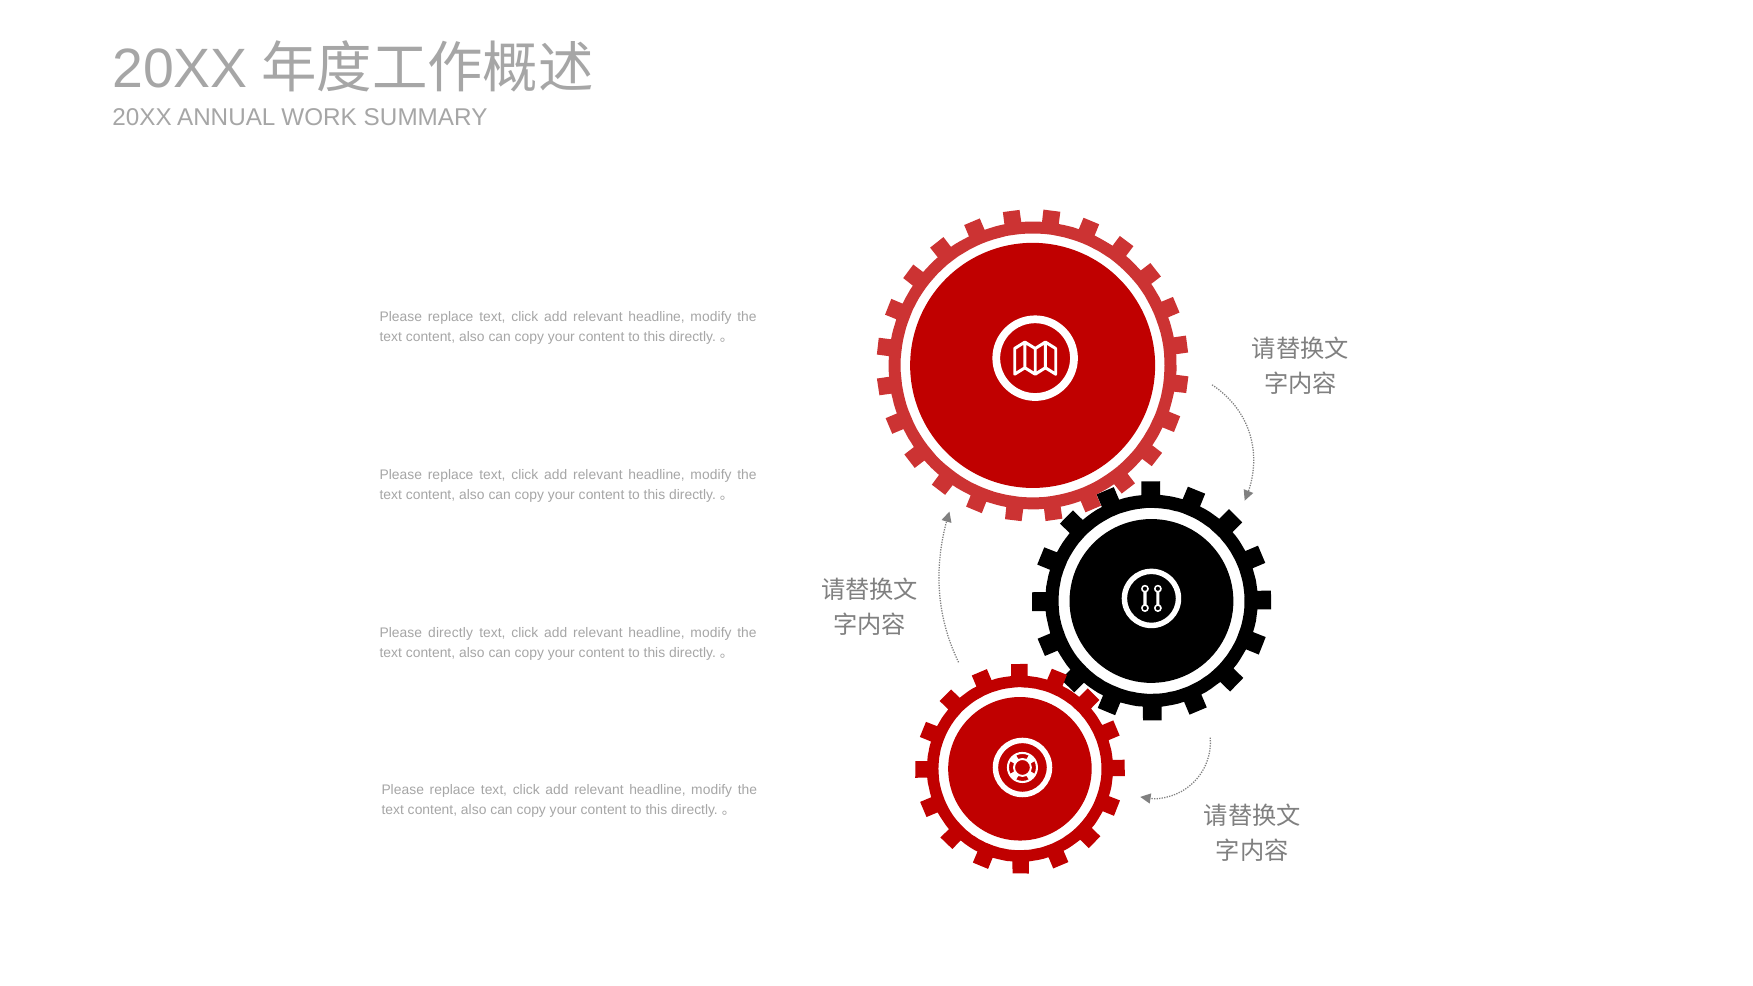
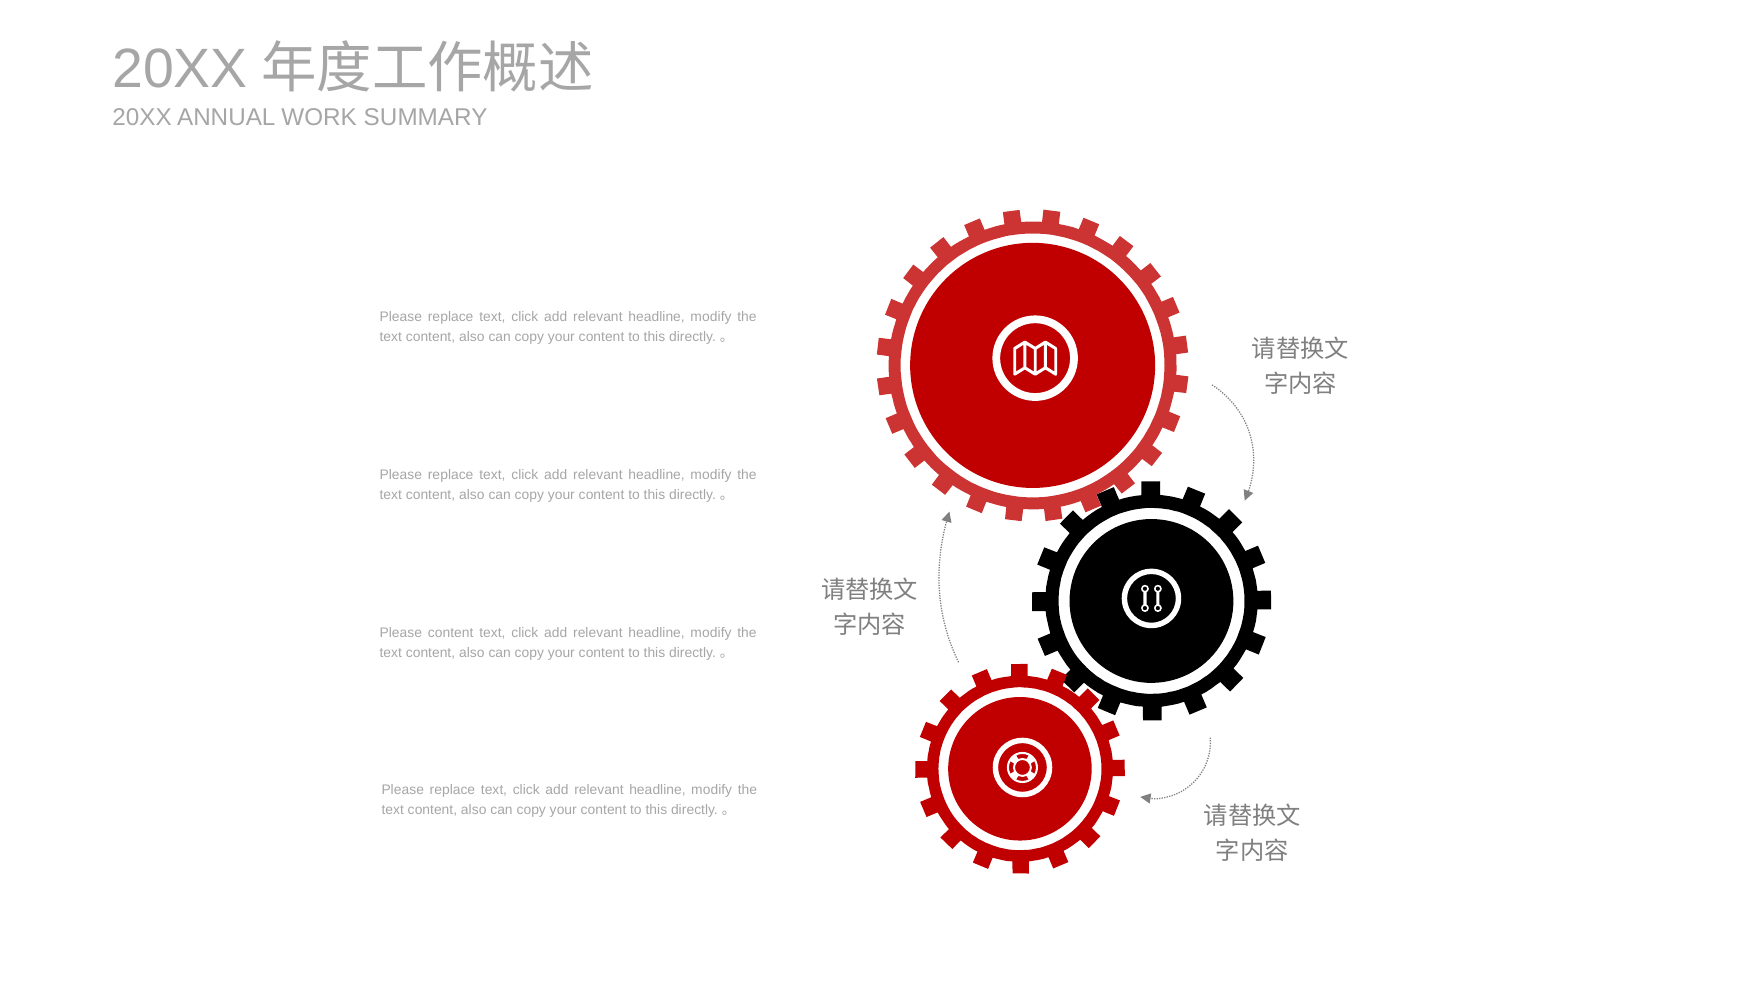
Please directly: directly -> content
